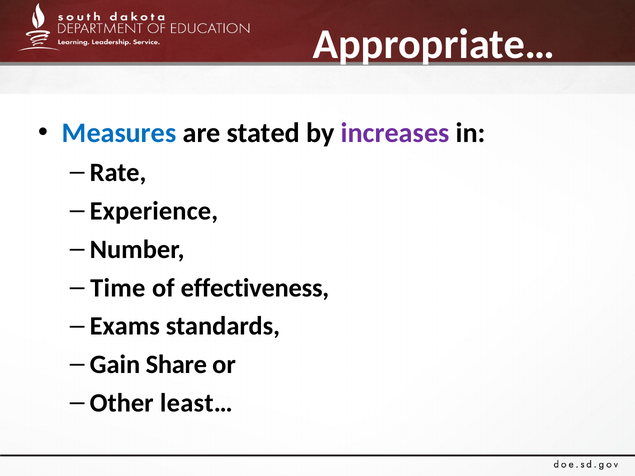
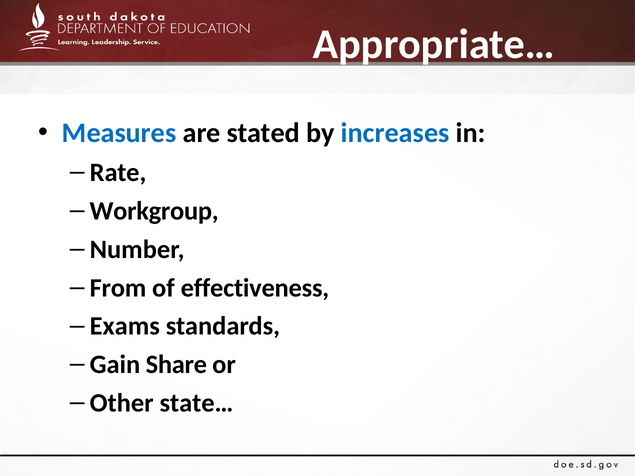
increases colour: purple -> blue
Experience: Experience -> Workgroup
Time: Time -> From
least…: least… -> state…
